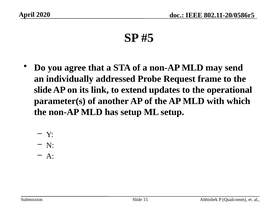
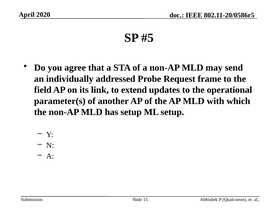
slide at (43, 90): slide -> field
